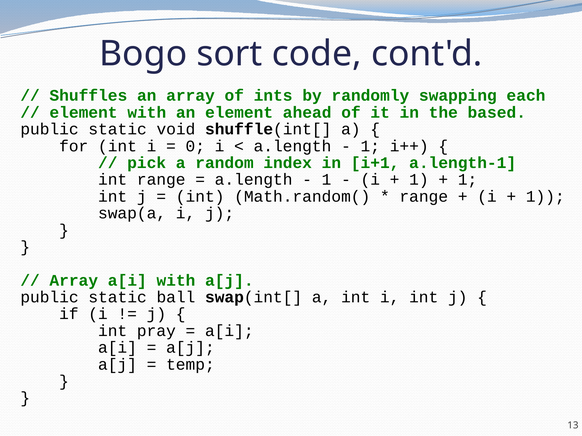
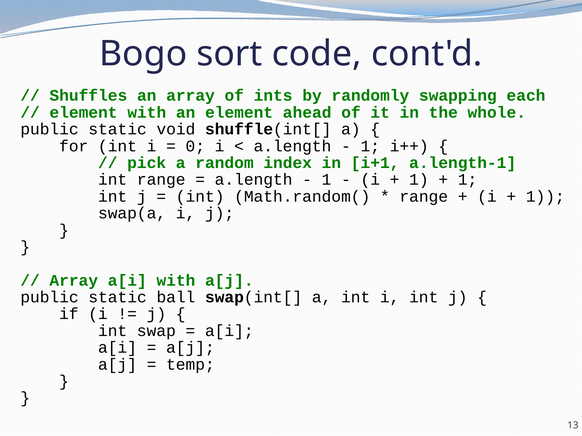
based: based -> whole
pray: pray -> swap
